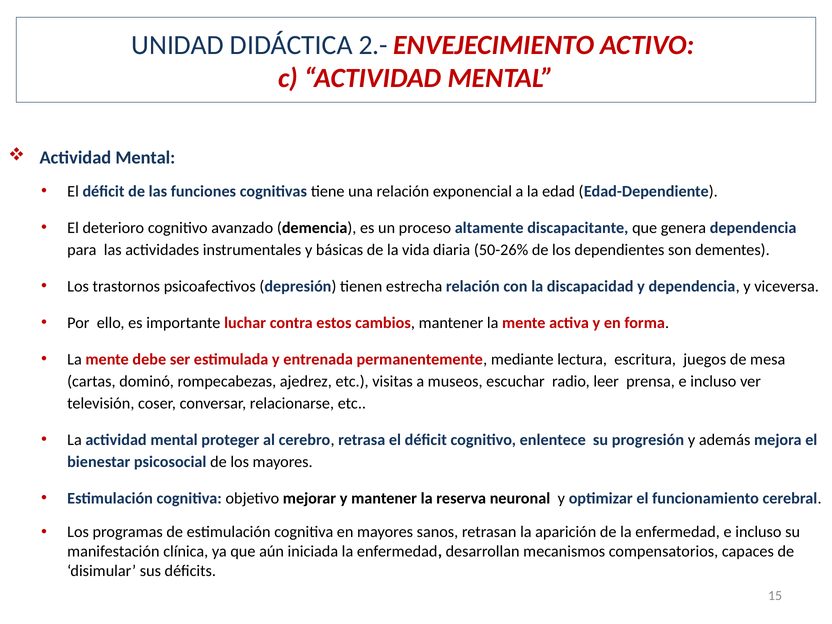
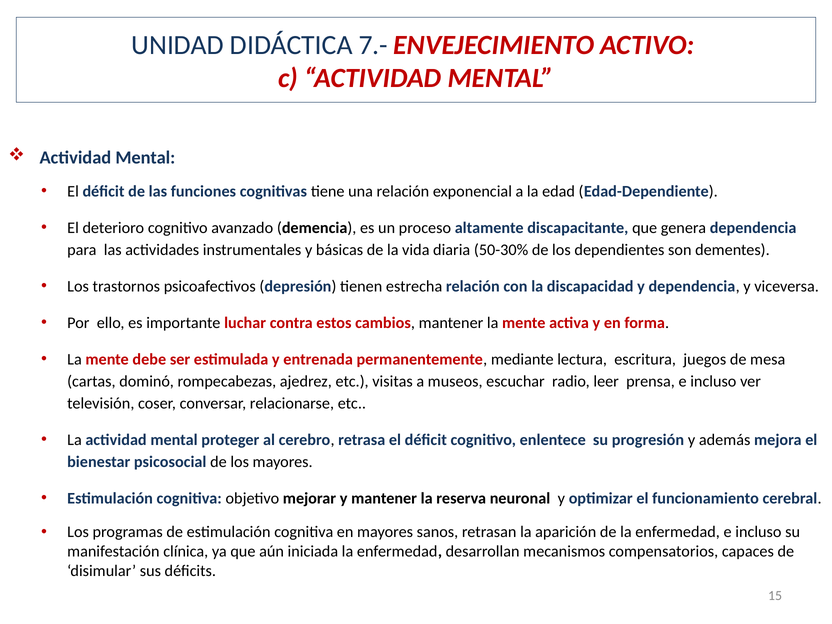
2.-: 2.- -> 7.-
50-26%: 50-26% -> 50-30%
